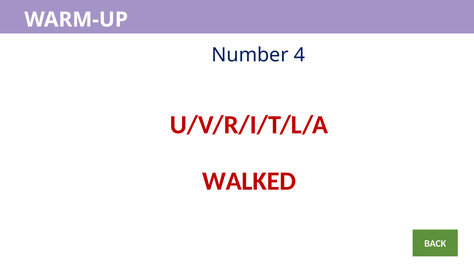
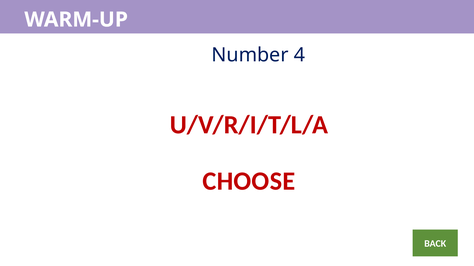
WALKED: WALKED -> CHOOSE
